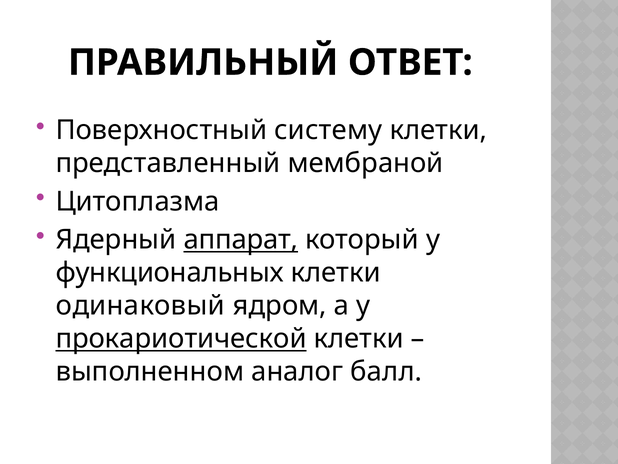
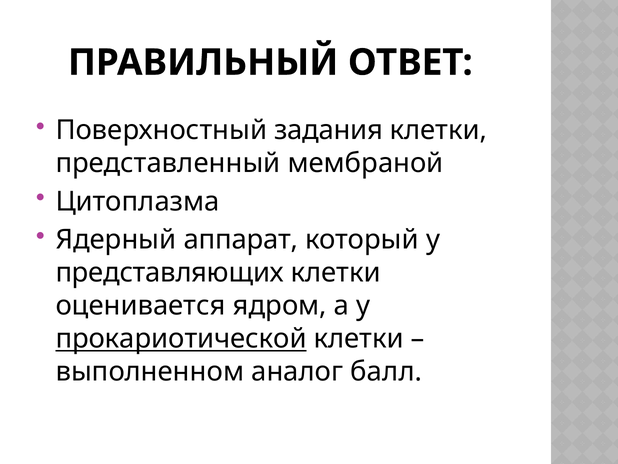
систему: систему -> задания
аппарат underline: present -> none
функциональных: функциональных -> представляющих
одинаковый: одинаковый -> оценивается
